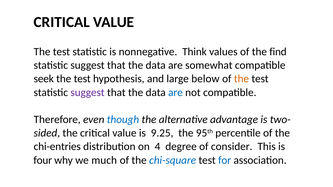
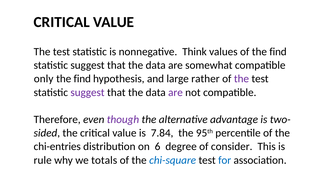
seek: seek -> only
test at (82, 79): test -> find
below: below -> rather
the at (241, 79) colour: orange -> purple
are at (175, 93) colour: blue -> purple
though colour: blue -> purple
9.25: 9.25 -> 7.84
4: 4 -> 6
four: four -> rule
much: much -> totals
